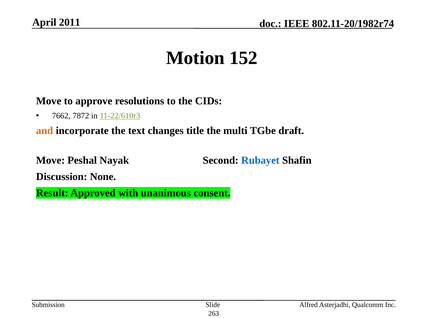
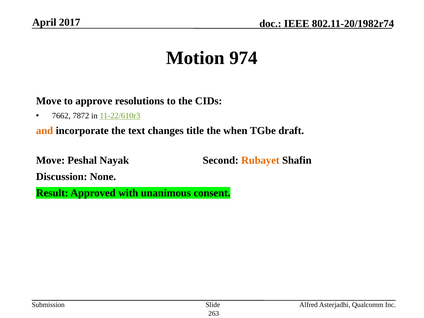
2011: 2011 -> 2017
152: 152 -> 974
multi: multi -> when
Rubayet colour: blue -> orange
